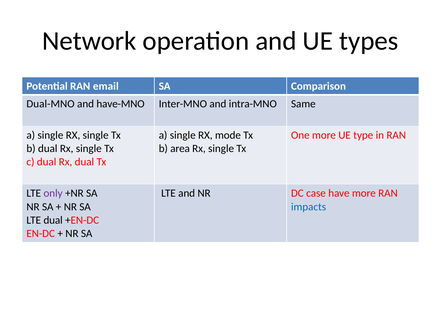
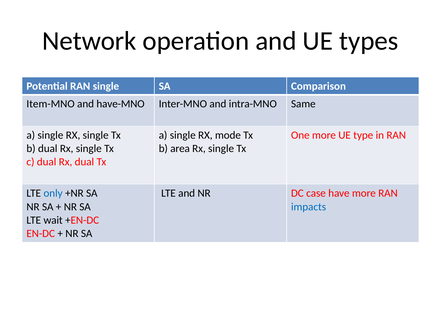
RAN email: email -> single
Dual-MNO: Dual-MNO -> Item-MNO
only colour: purple -> blue
LTE dual: dual -> wait
